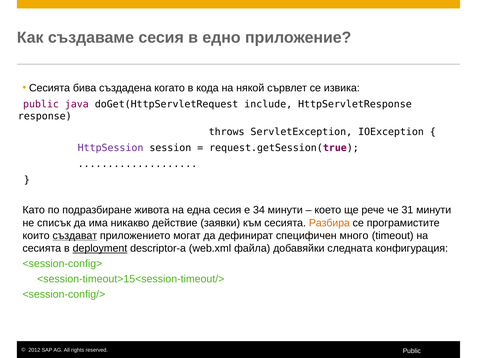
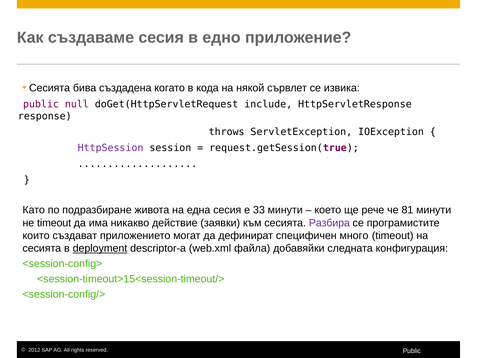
java: java -> null
34: 34 -> 33
31: 31 -> 81
не списък: списък -> timeout
Разбира colour: orange -> purple
създават underline: present -> none
